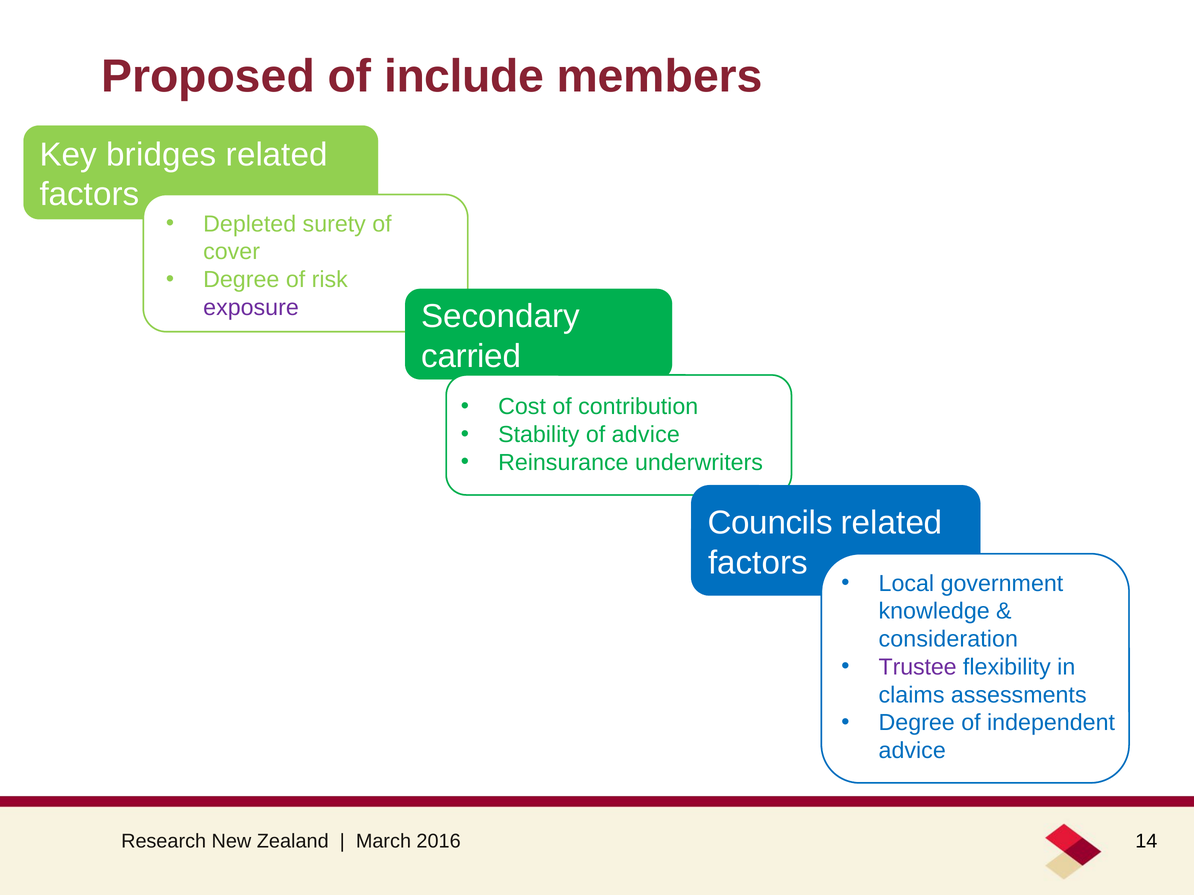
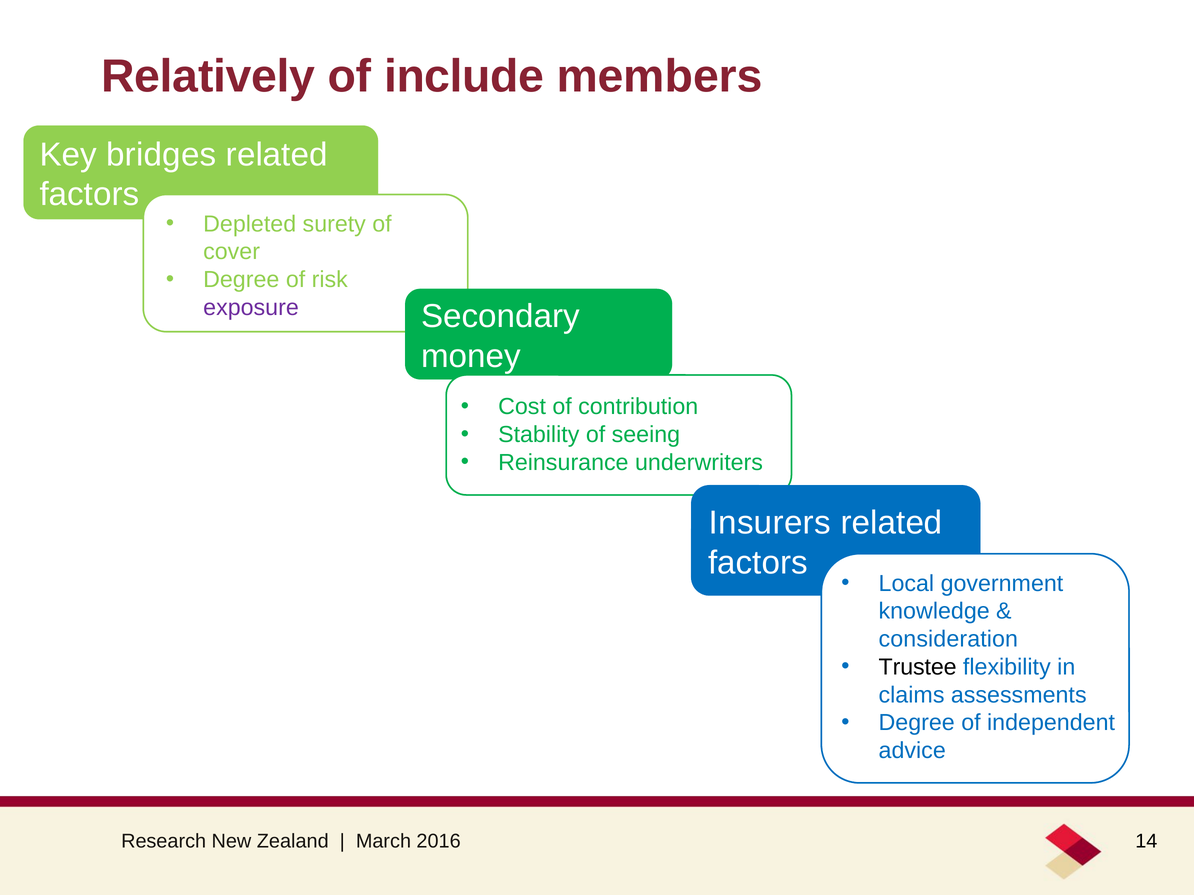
Proposed: Proposed -> Relatively
carried: carried -> money
of advice: advice -> seeing
Councils: Councils -> Insurers
Trustee colour: purple -> black
